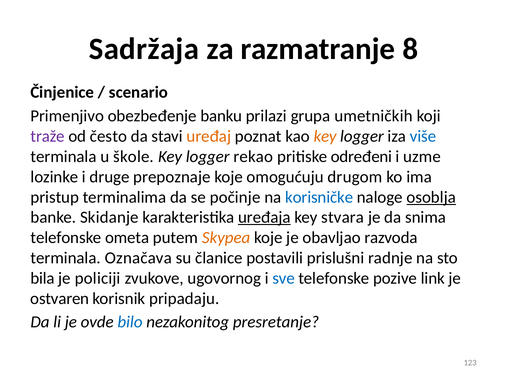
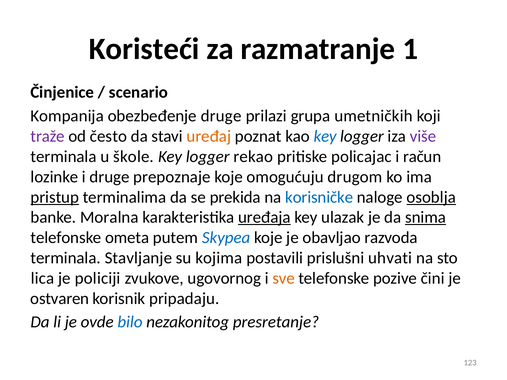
Sadržaja: Sadržaja -> Koristeći
8: 8 -> 1
Primenjivo: Primenjivo -> Kompanija
obezbeđenje banku: banku -> druge
key at (325, 136) colour: orange -> blue
više colour: blue -> purple
određeni: određeni -> policajac
uzme: uzme -> račun
pristup underline: none -> present
počinje: počinje -> prekida
Skidanje: Skidanje -> Moralna
stvara: stvara -> ulazak
snima underline: none -> present
Skypea colour: orange -> blue
Označava: Označava -> Stavljanje
članice: članice -> kojima
radnje: radnje -> uhvati
bila: bila -> lica
sve colour: blue -> orange
link: link -> čini
